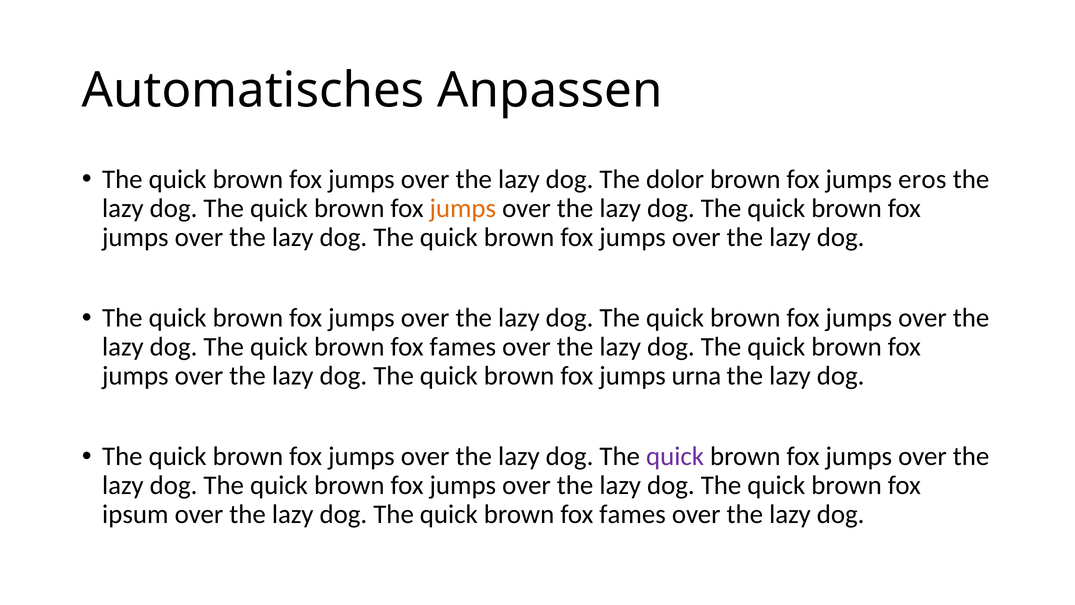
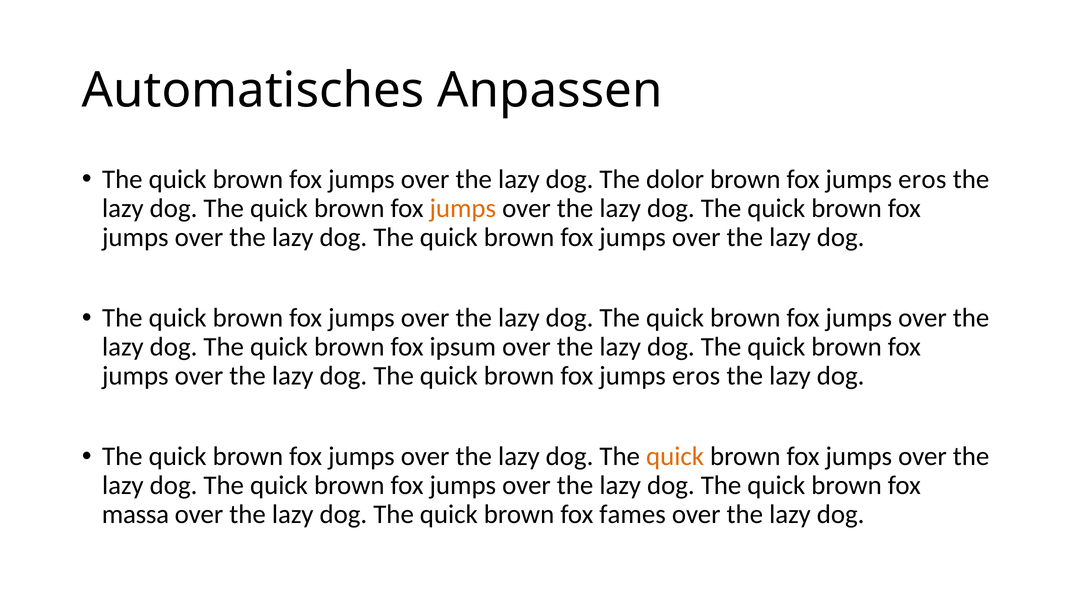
fames at (463, 347): fames -> ipsum
urna at (696, 376): urna -> eros
quick at (675, 456) colour: purple -> orange
ipsum: ipsum -> massa
